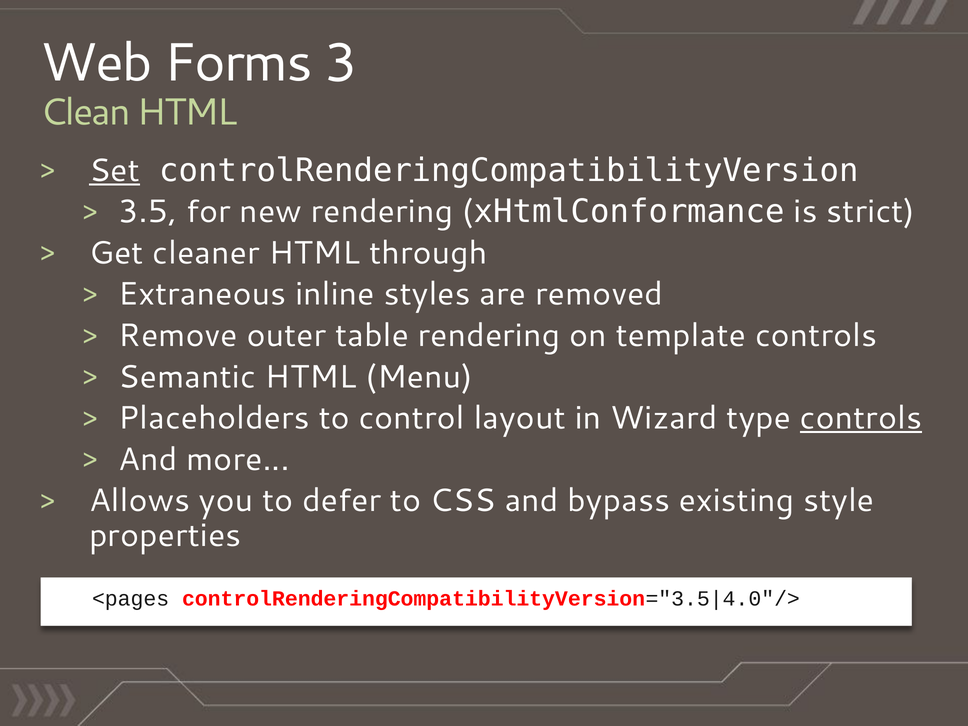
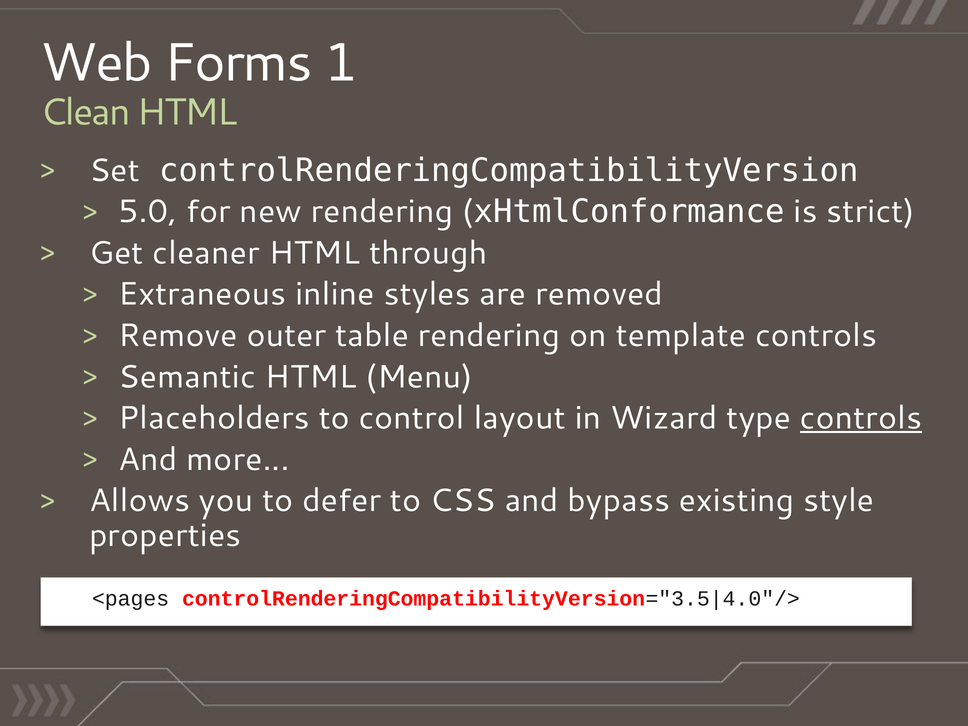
3: 3 -> 1
Set underline: present -> none
3.5: 3.5 -> 5.0
